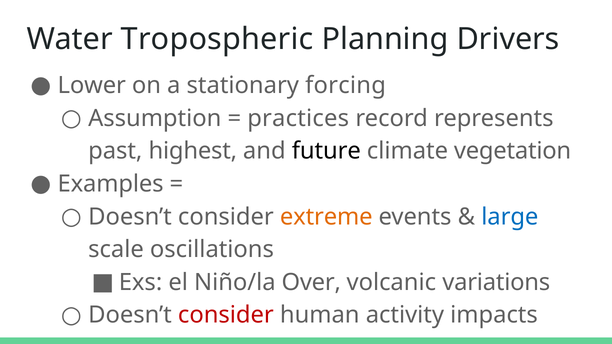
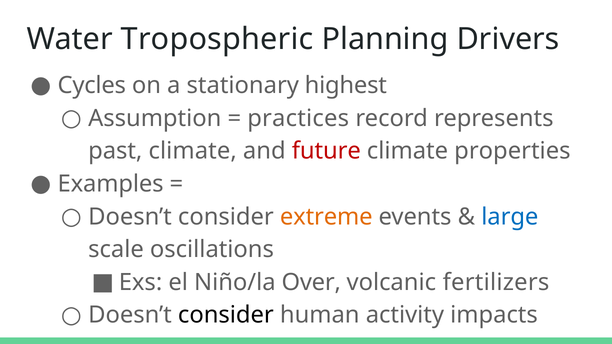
Lower: Lower -> Cycles
forcing: forcing -> highest
past highest: highest -> climate
future colour: black -> red
vegetation: vegetation -> properties
variations: variations -> fertilizers
consider at (226, 315) colour: red -> black
